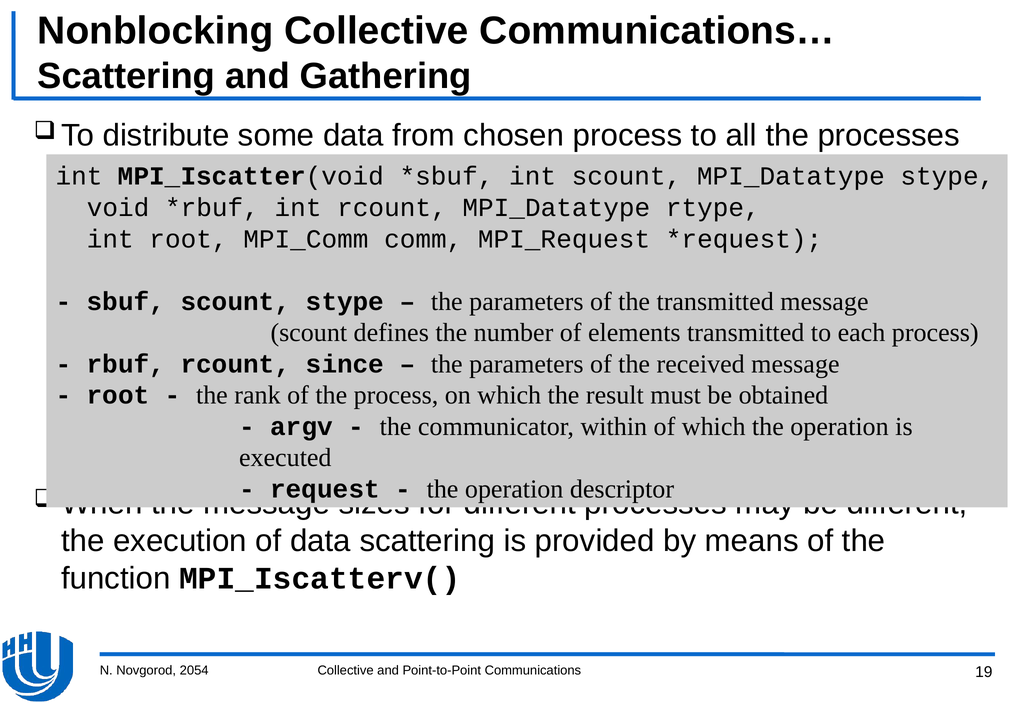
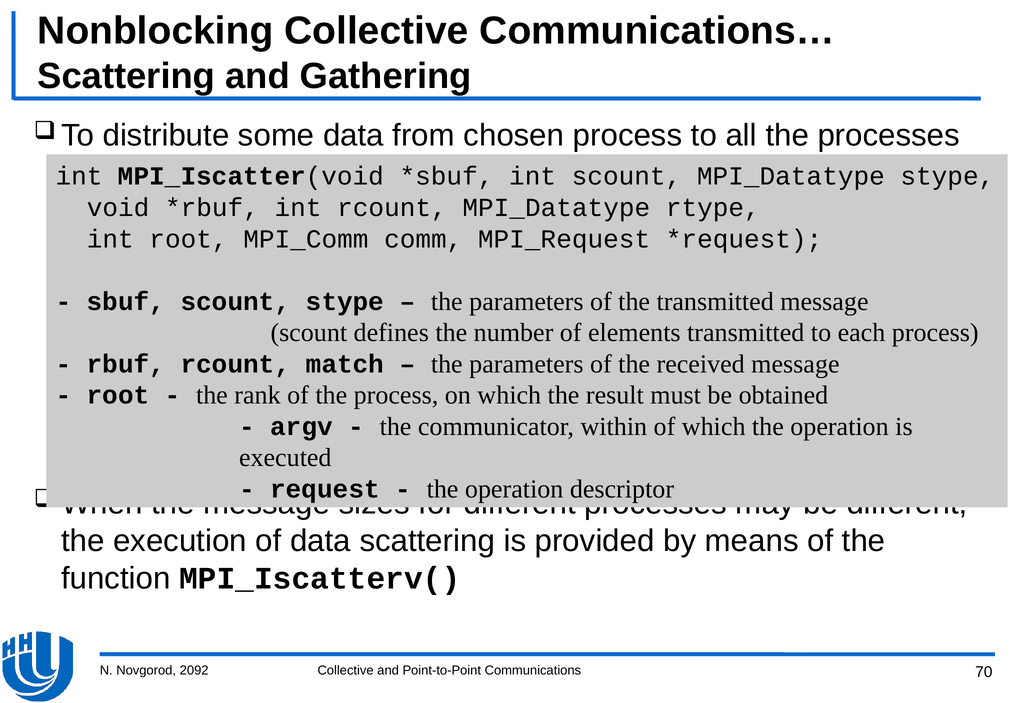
since: since -> match
2054: 2054 -> 2092
19: 19 -> 70
